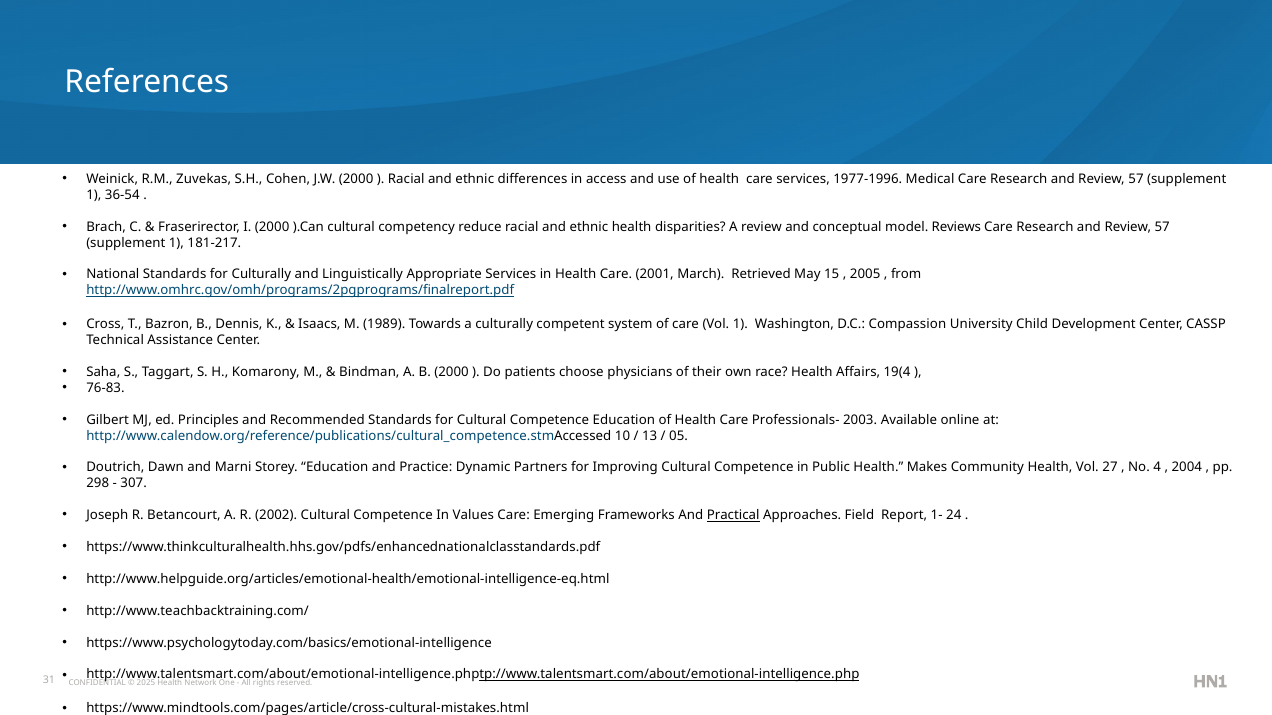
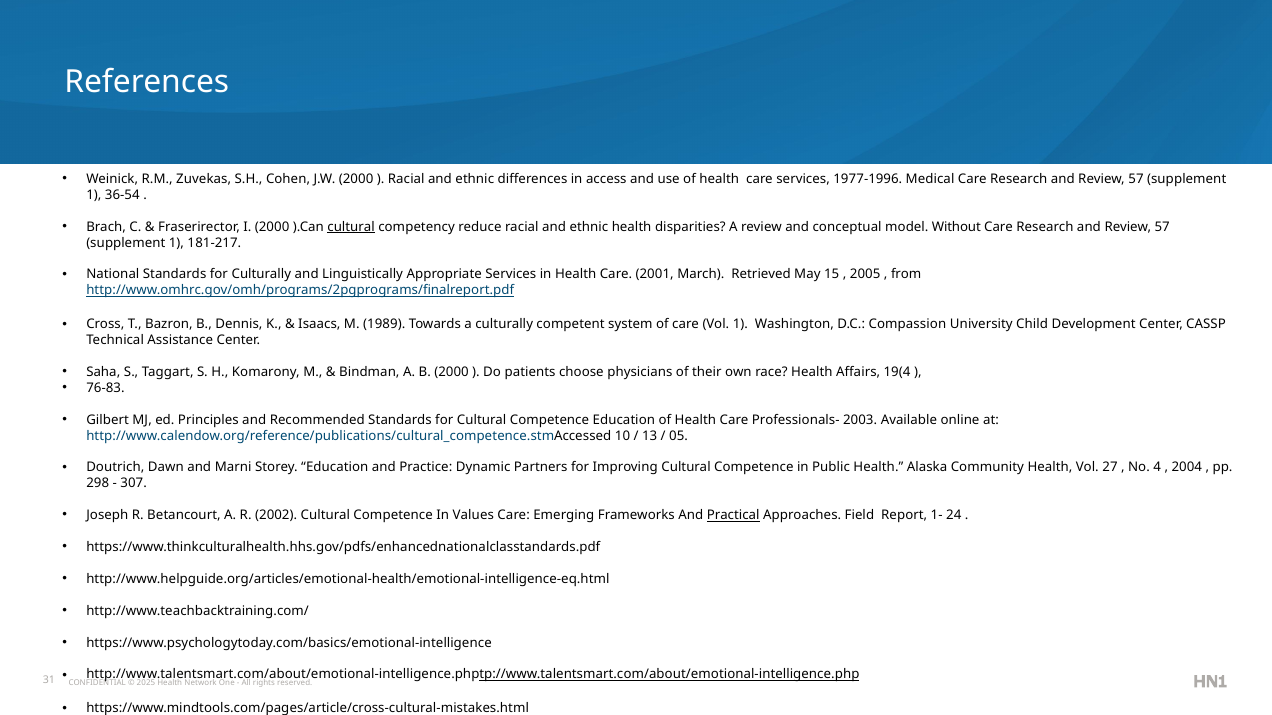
cultural at (351, 227) underline: none -> present
Reviews: Reviews -> Without
Makes: Makes -> Alaska
